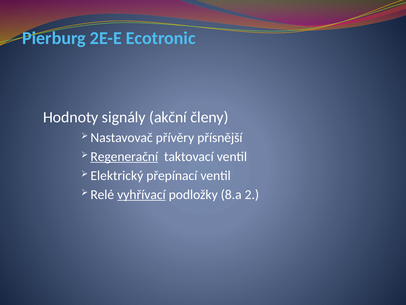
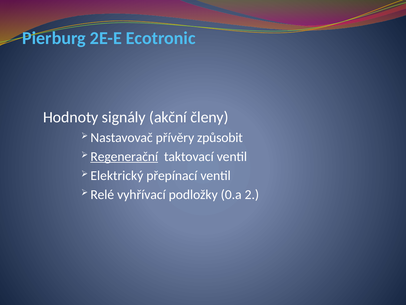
přísnější: přísnější -> způsobit
vyhřívací underline: present -> none
8.a: 8.a -> 0.a
